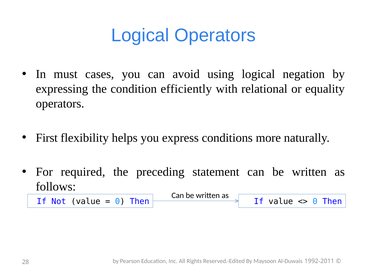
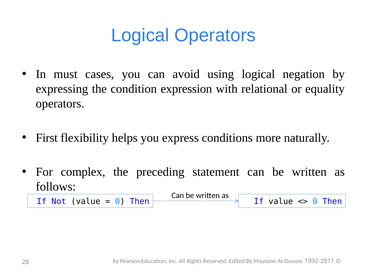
efficiently: efficiently -> expression
required: required -> complex
